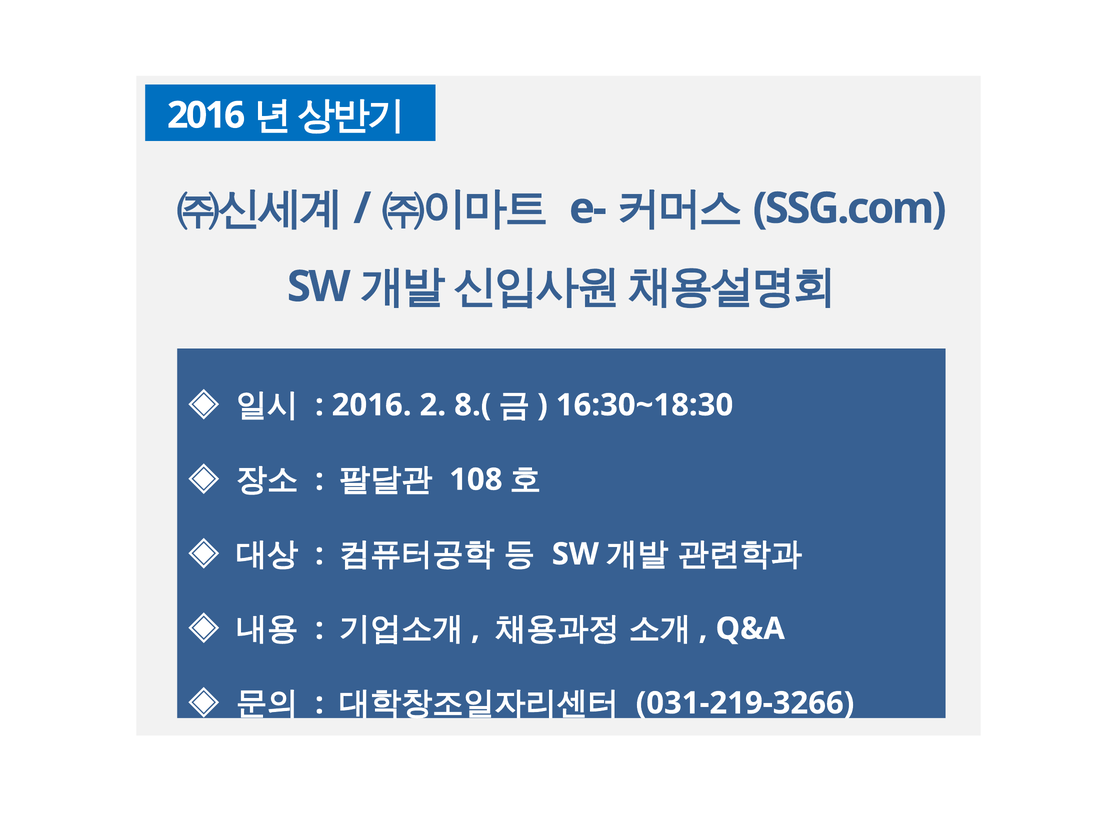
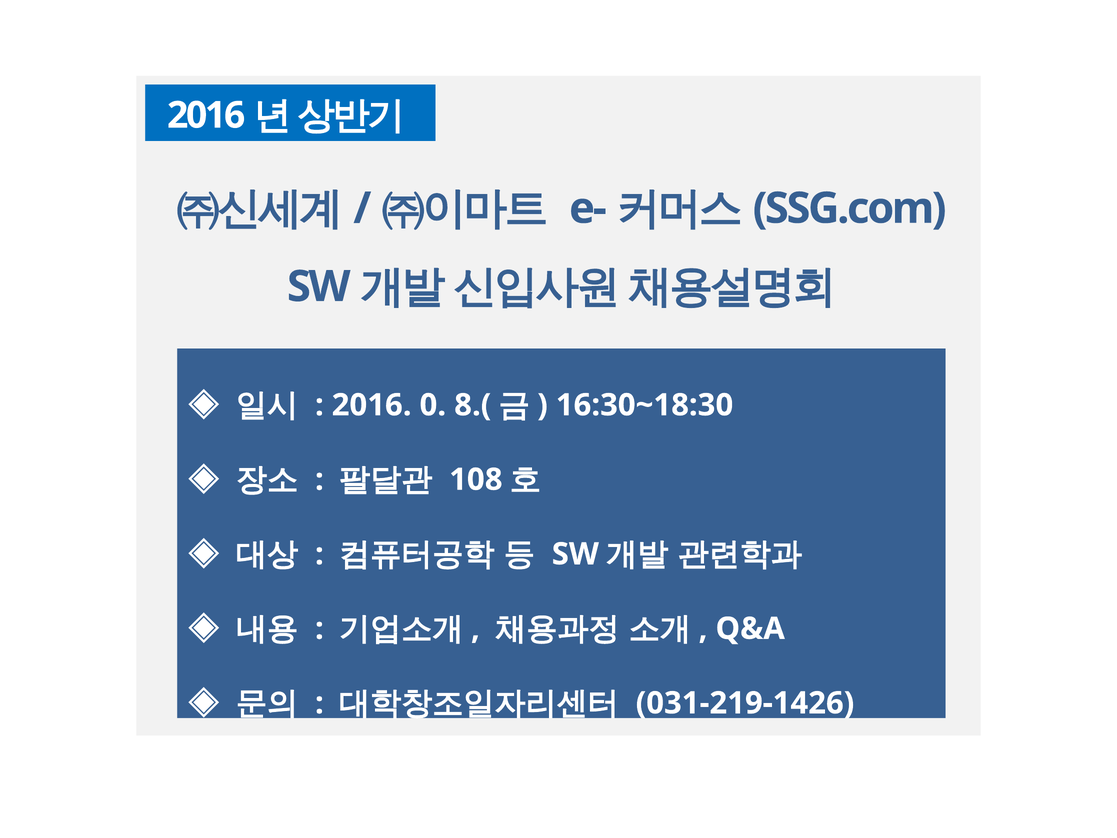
2: 2 -> 0
031-219-3266: 031-219-3266 -> 031-219-1426
